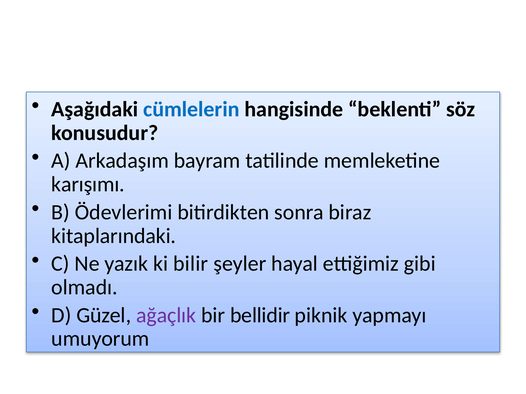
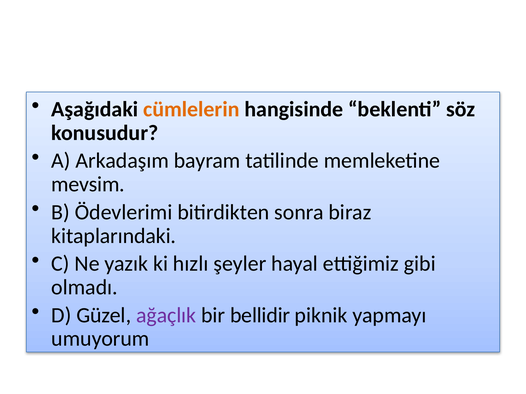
cümlelerin colour: blue -> orange
karışımı: karışımı -> mevsim
bilir: bilir -> hızlı
